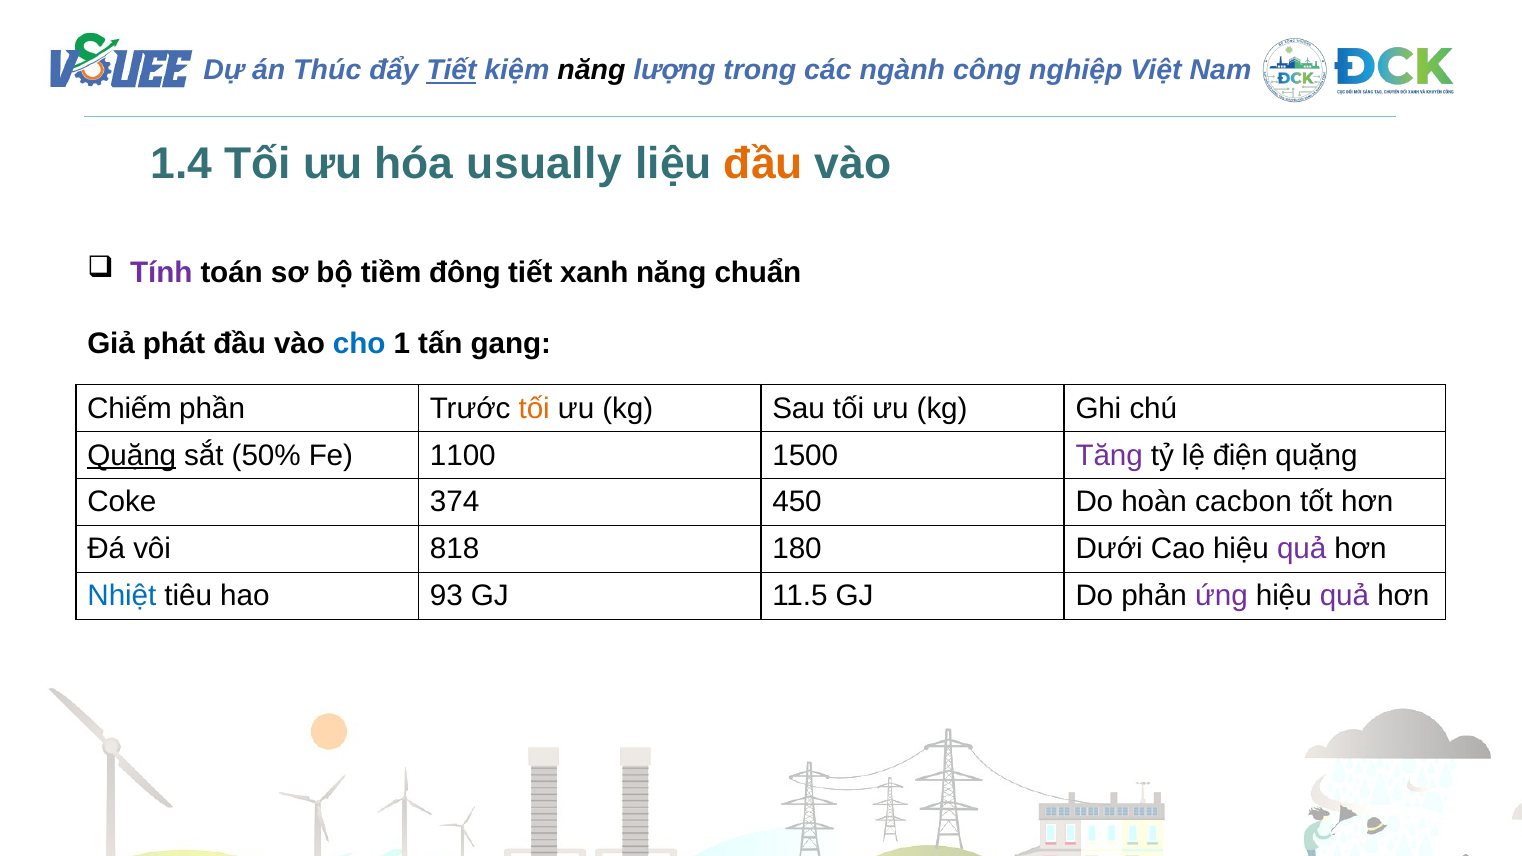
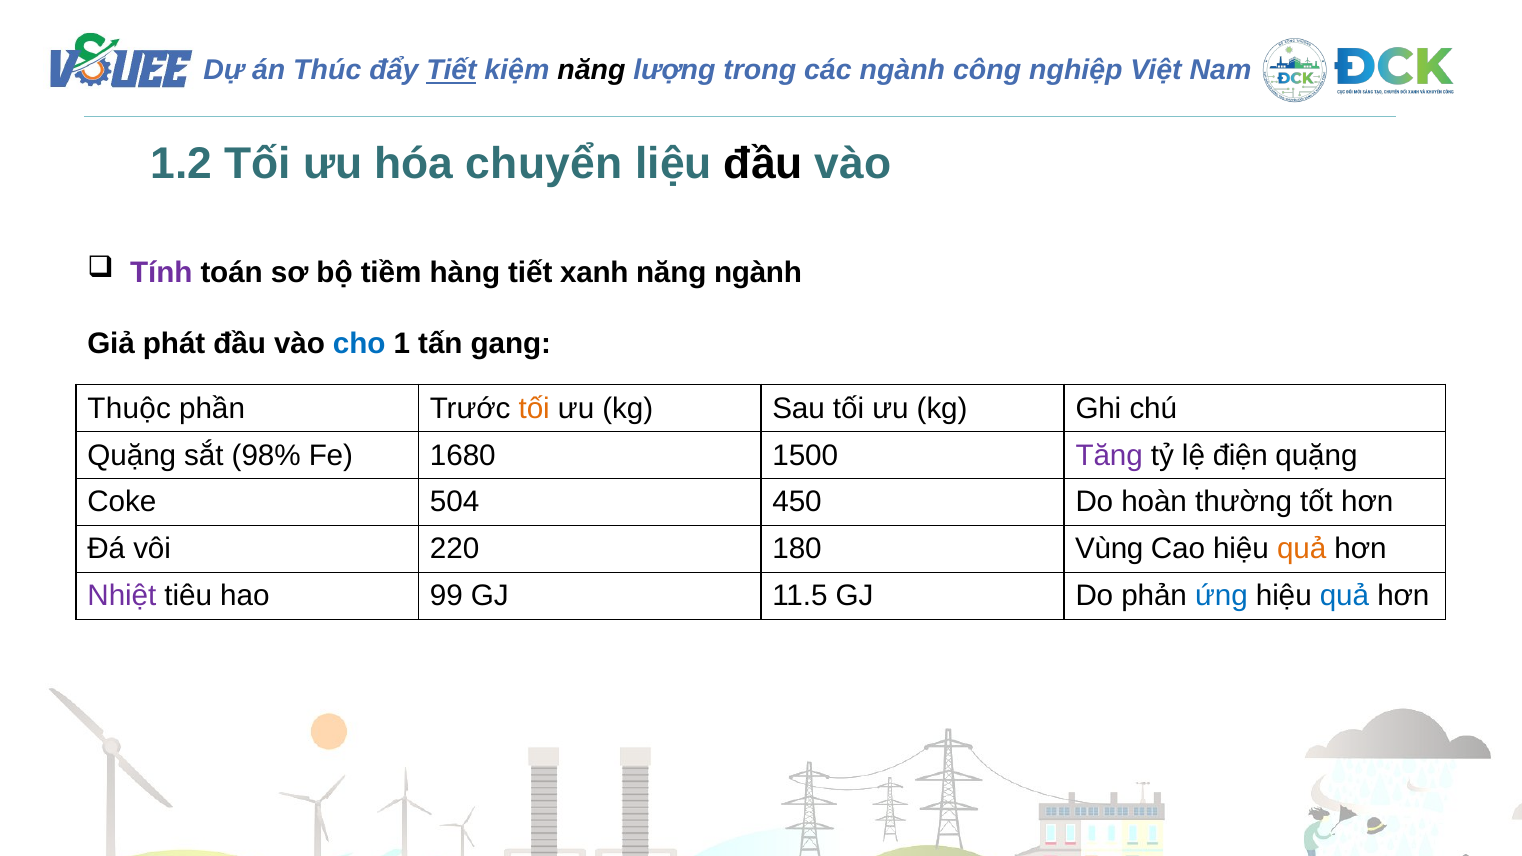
1.4: 1.4 -> 1.2
usually: usually -> chuyển
đầu at (763, 164) colour: orange -> black
đông: đông -> hàng
năng chuẩn: chuẩn -> ngành
Chiếm: Chiếm -> Thuộc
Quặng at (132, 455) underline: present -> none
50%: 50% -> 98%
1100: 1100 -> 1680
374: 374 -> 504
cacbon: cacbon -> thường
818: 818 -> 220
Dưới: Dưới -> Vùng
quả at (1302, 549) colour: purple -> orange
Nhiệt colour: blue -> purple
93: 93 -> 99
ứng colour: purple -> blue
quả at (1344, 596) colour: purple -> blue
